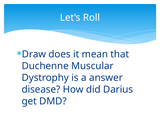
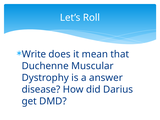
Draw: Draw -> Write
